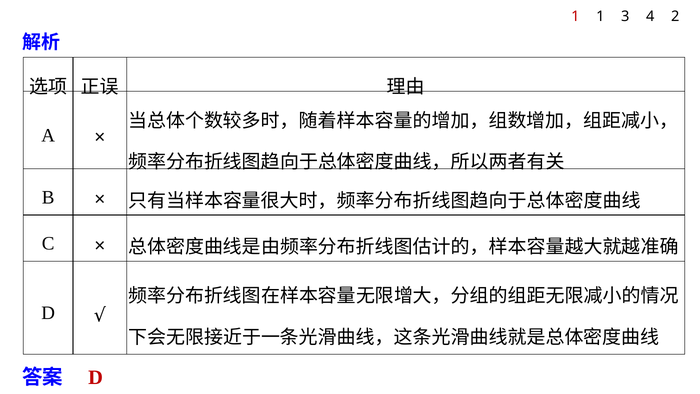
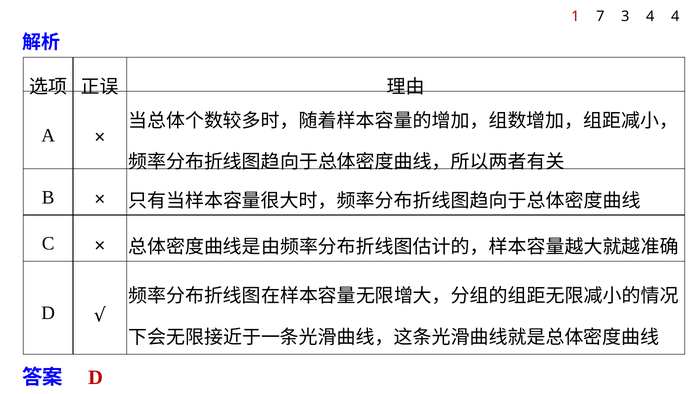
1 1: 1 -> 7
4 2: 2 -> 4
